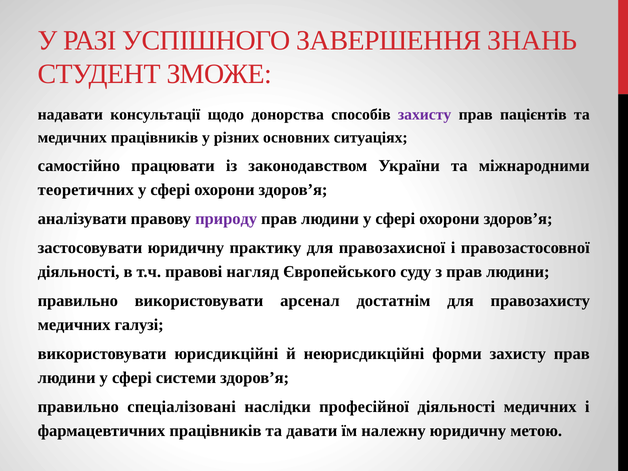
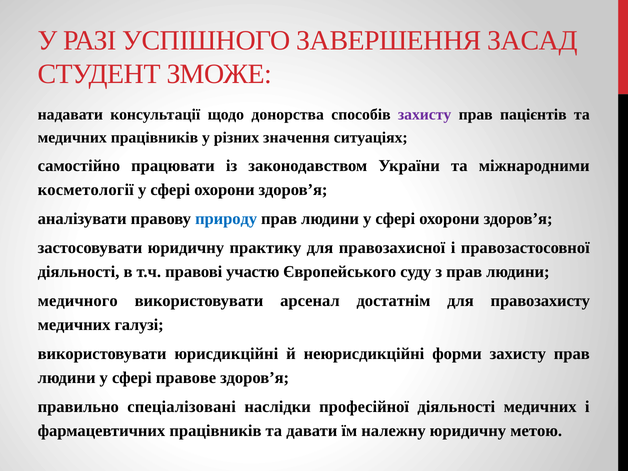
ЗНАНЬ: ЗНАНЬ -> ЗАСАД
основних: основних -> значення
теоретичних: теоретичних -> косметології
природу colour: purple -> blue
нагляд: нагляд -> участю
правильно at (78, 301): правильно -> медичного
системи: системи -> правове
